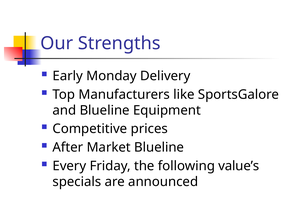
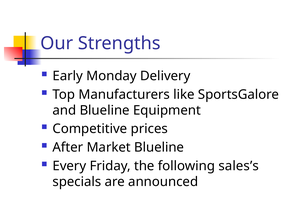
value’s: value’s -> sales’s
